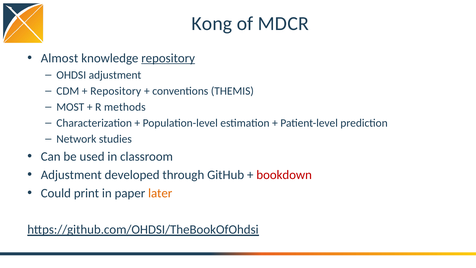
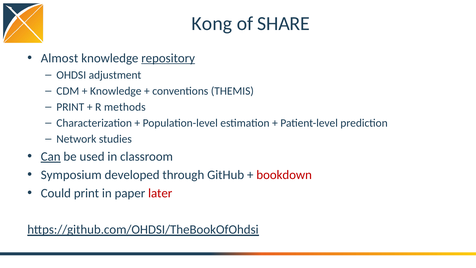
MDCR: MDCR -> SHARE
Repository at (116, 91): Repository -> Knowledge
MOST at (70, 107): MOST -> PRINT
Can underline: none -> present
Adjustment at (71, 175): Adjustment -> Symposium
later colour: orange -> red
